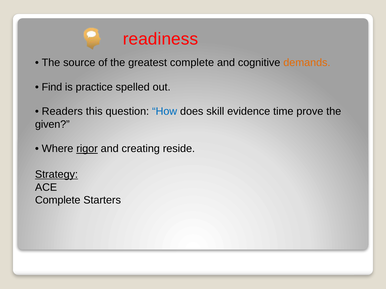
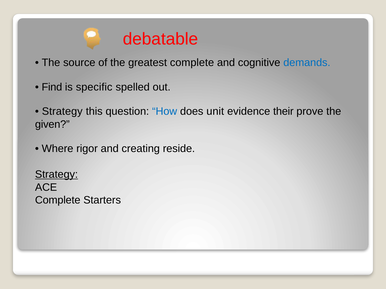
readiness: readiness -> debatable
demands colour: orange -> blue
practice: practice -> specific
Readers at (62, 112): Readers -> Strategy
skill: skill -> unit
time: time -> their
rigor underline: present -> none
